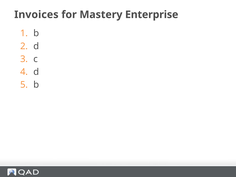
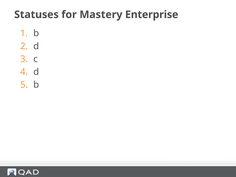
Invoices: Invoices -> Statuses
